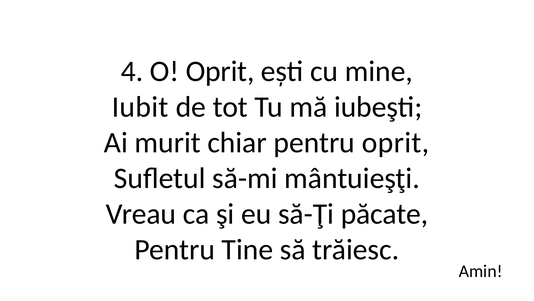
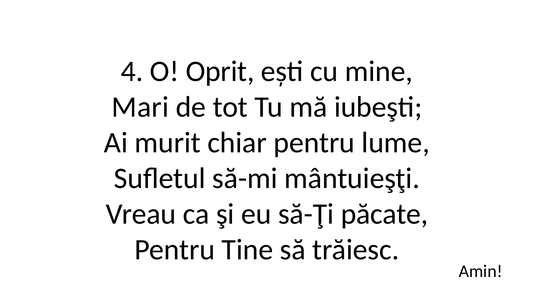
Iubit: Iubit -> Mari
pentru oprit: oprit -> lume
